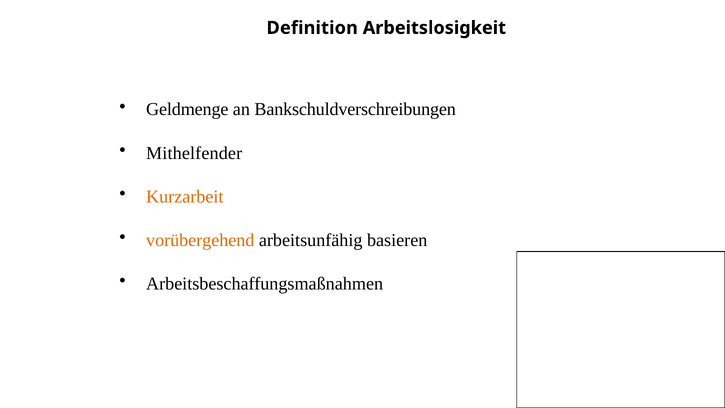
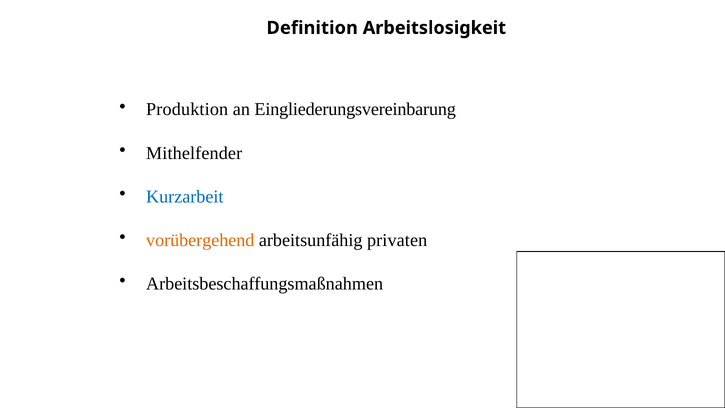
Geldmenge: Geldmenge -> Produktion
Bankschuldverschreibungen: Bankschuldverschreibungen -> Eingliederungsvereinbarung
Kurzarbeit colour: orange -> blue
basieren: basieren -> privaten
